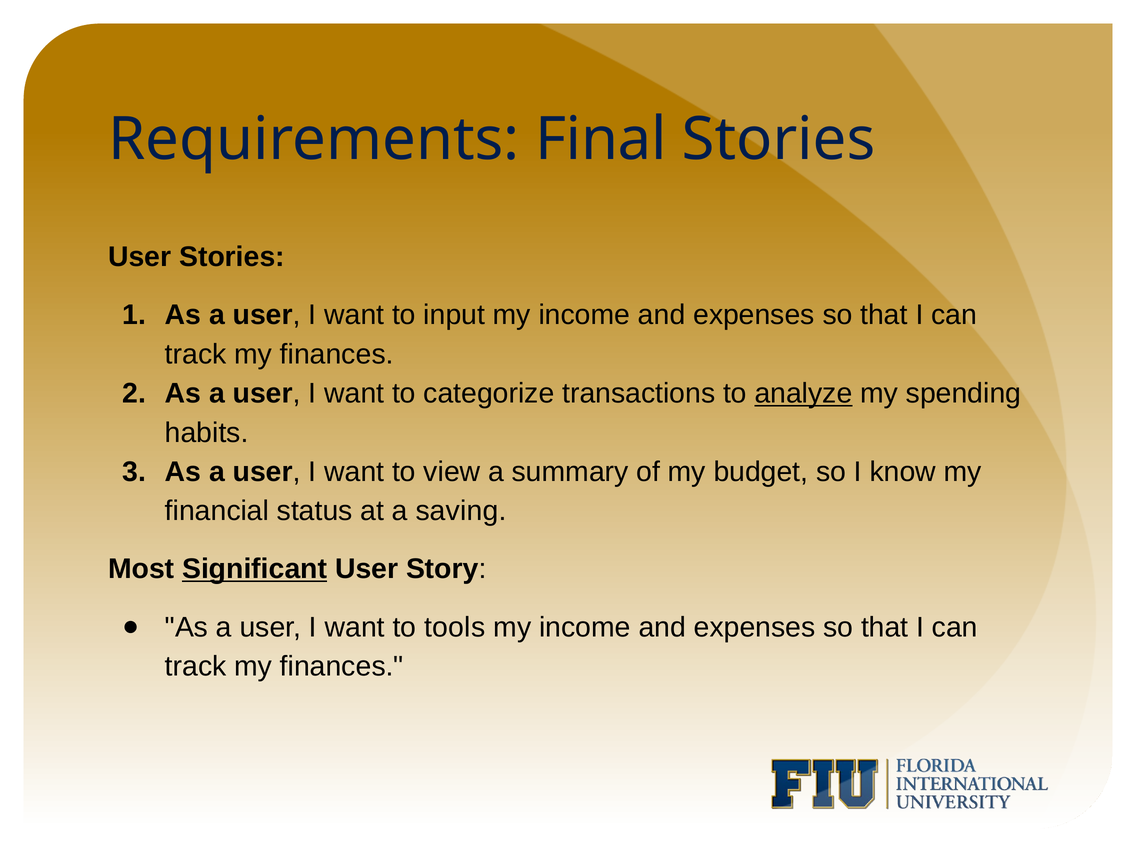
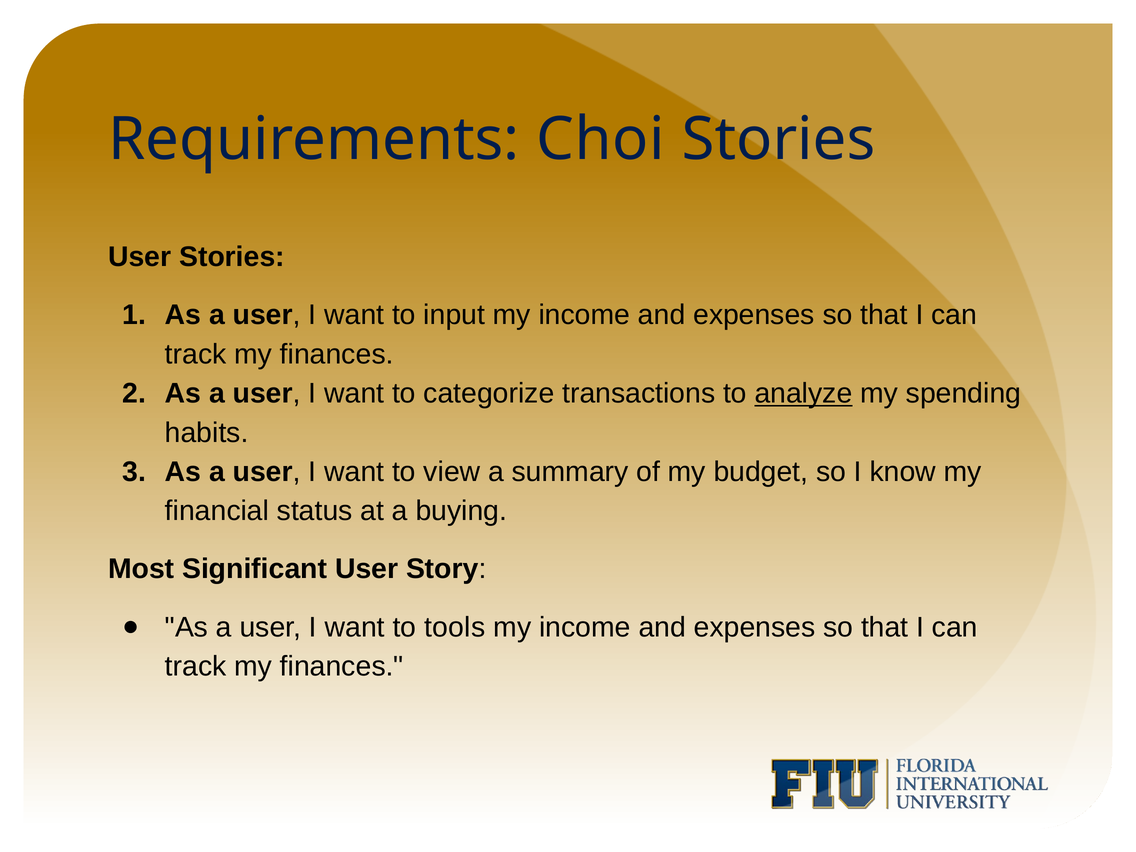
Final: Final -> Choi
saving: saving -> buying
Significant underline: present -> none
